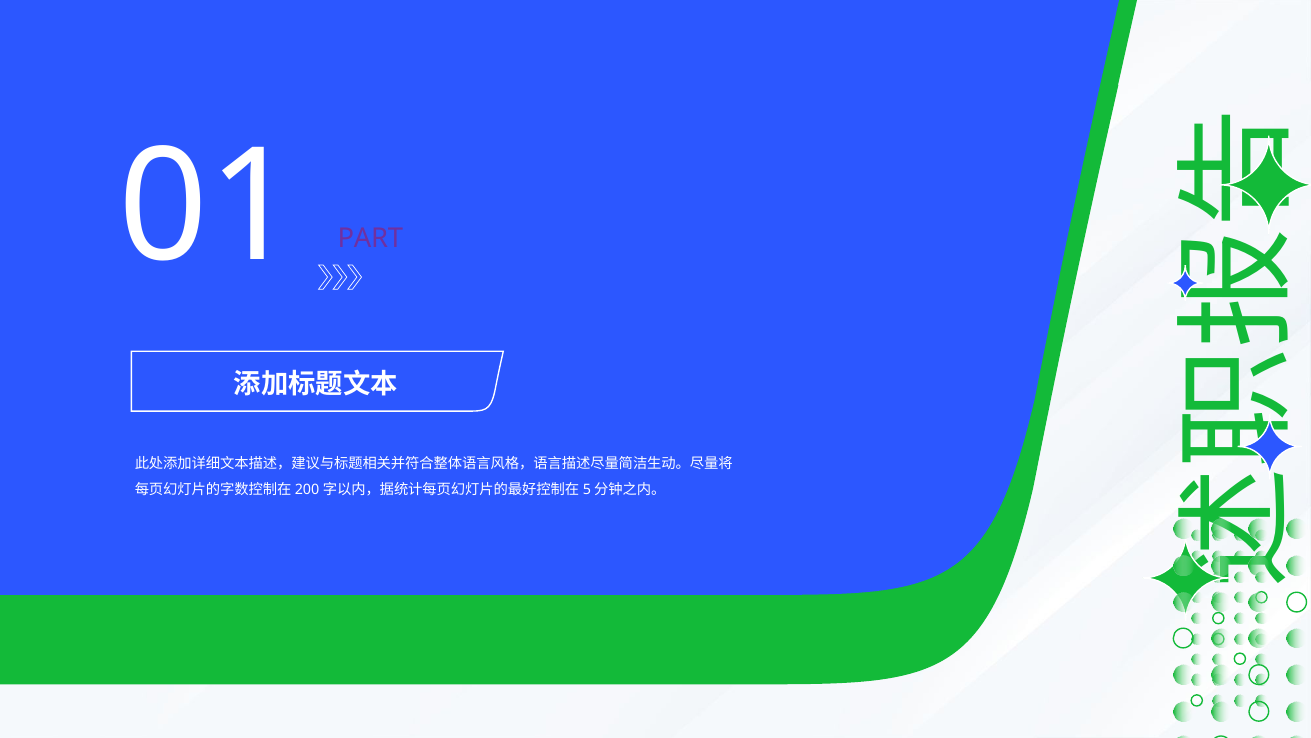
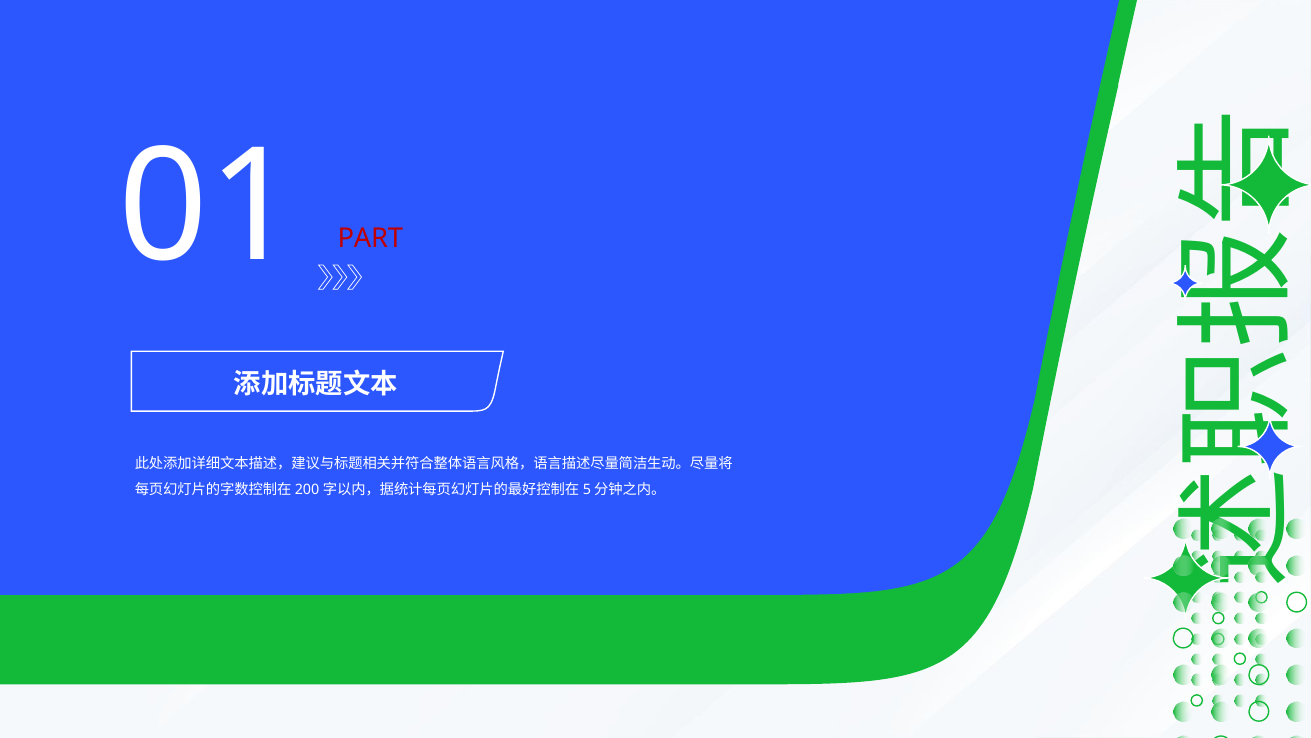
PART colour: purple -> red
